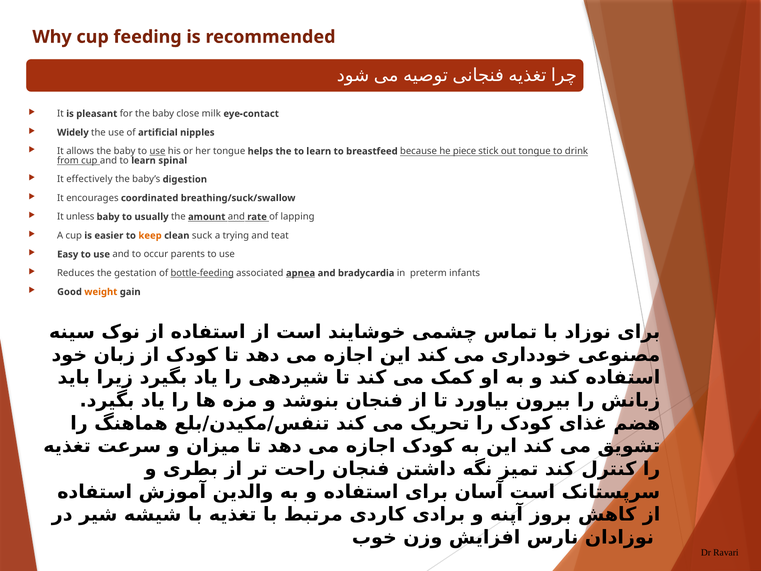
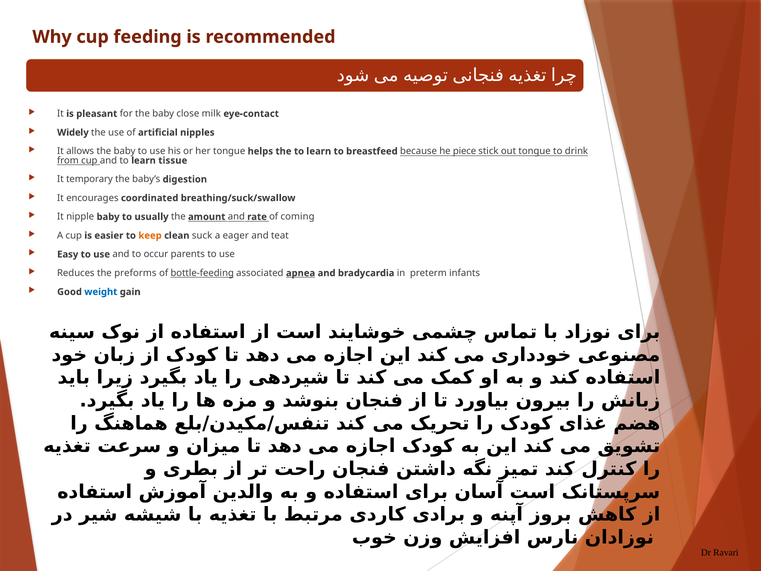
use at (157, 151) underline: present -> none
spinal: spinal -> tissue
effectively: effectively -> temporary
unless: unless -> nipple
lapping: lapping -> coming
trying: trying -> eager
gestation: gestation -> preforms
weight colour: orange -> blue
